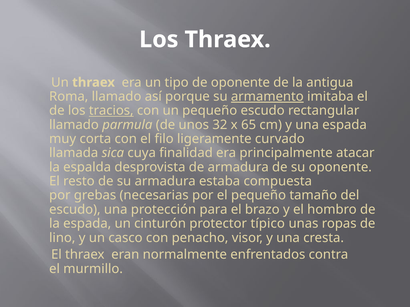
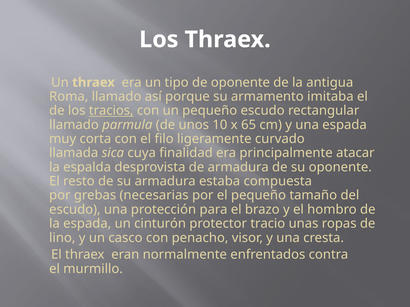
armamento underline: present -> none
32: 32 -> 10
típico: típico -> tracio
